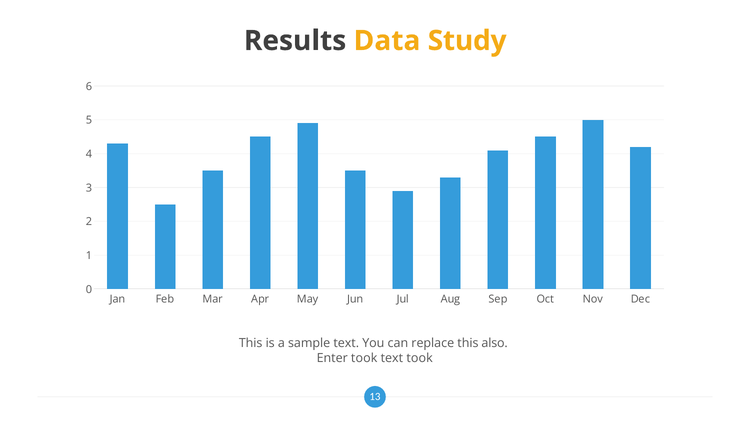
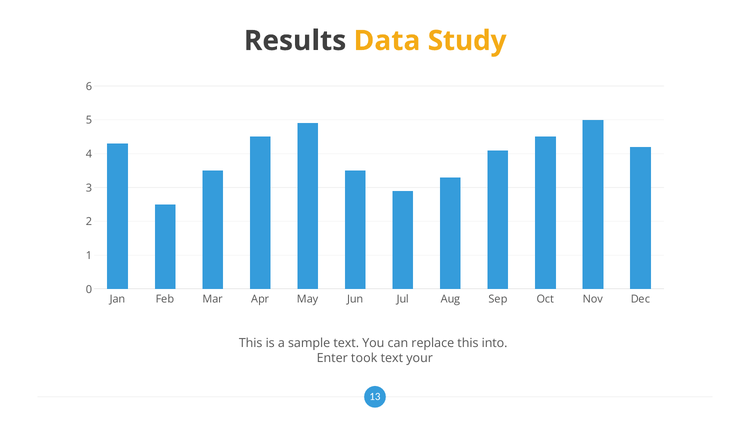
also: also -> into
text took: took -> your
